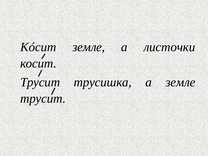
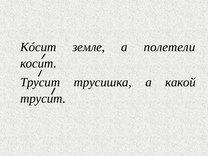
листочки: листочки -> полетели
а земле: земле -> какой
